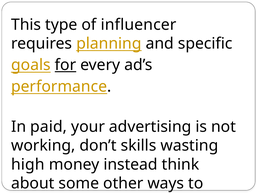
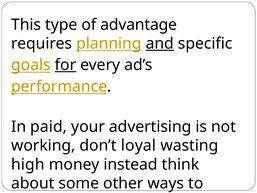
influencer: influencer -> advantage
and underline: none -> present
skills: skills -> loyal
